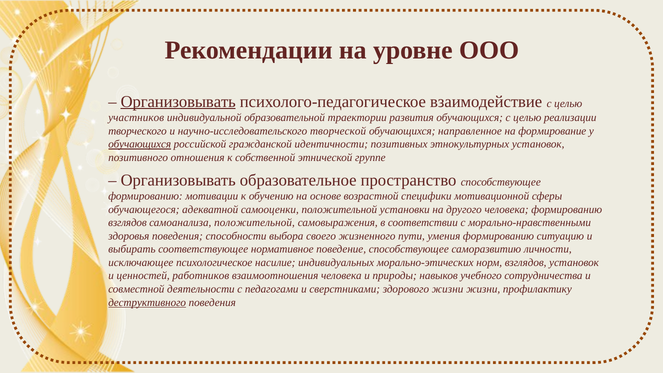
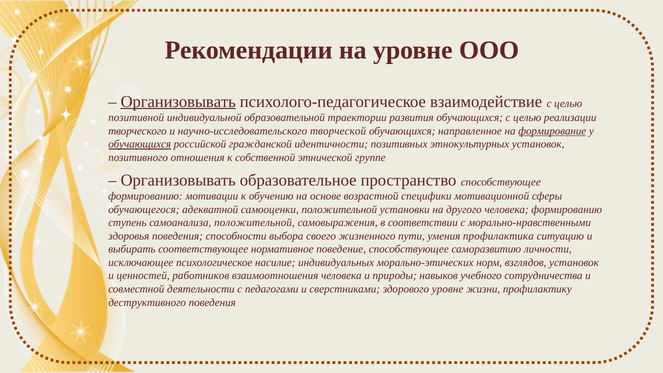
участников: участников -> позитивной
формирование underline: none -> present
взглядов at (127, 223): взглядов -> ступень
умения формированию: формированию -> профилактика
здорового жизни: жизни -> уровне
деструктивного underline: present -> none
